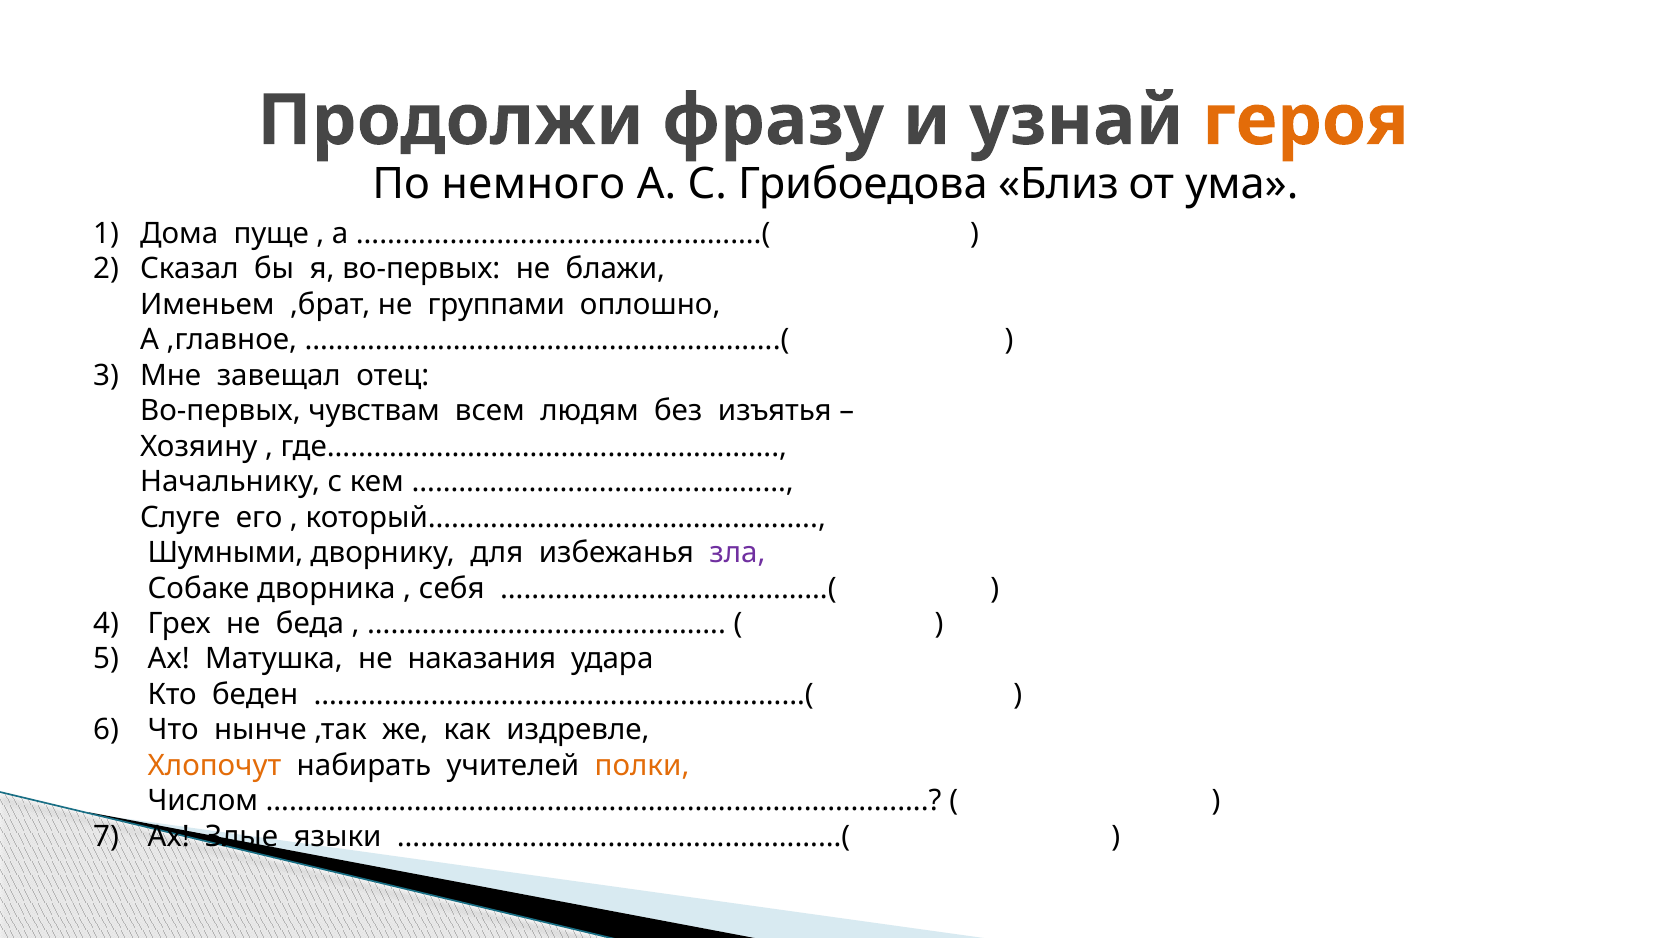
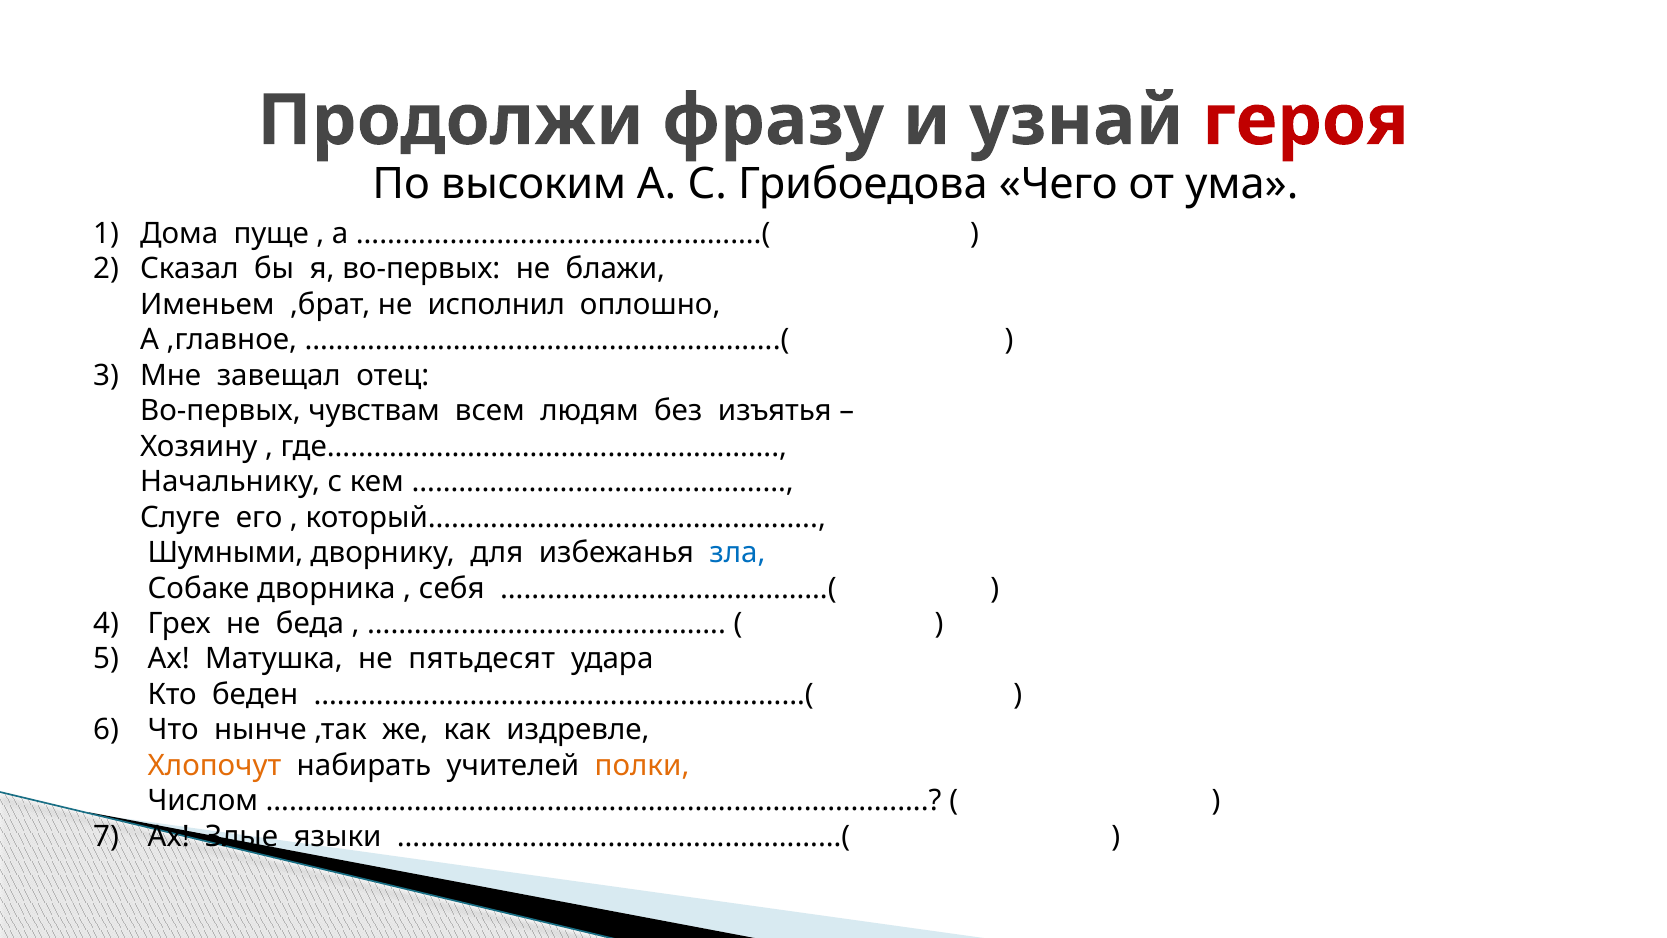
героя colour: orange -> red
немного: немного -> высоким
Близ: Близ -> Чего
группами: группами -> исполнил
зла colour: purple -> blue
наказания: наказания -> пятьдесят
